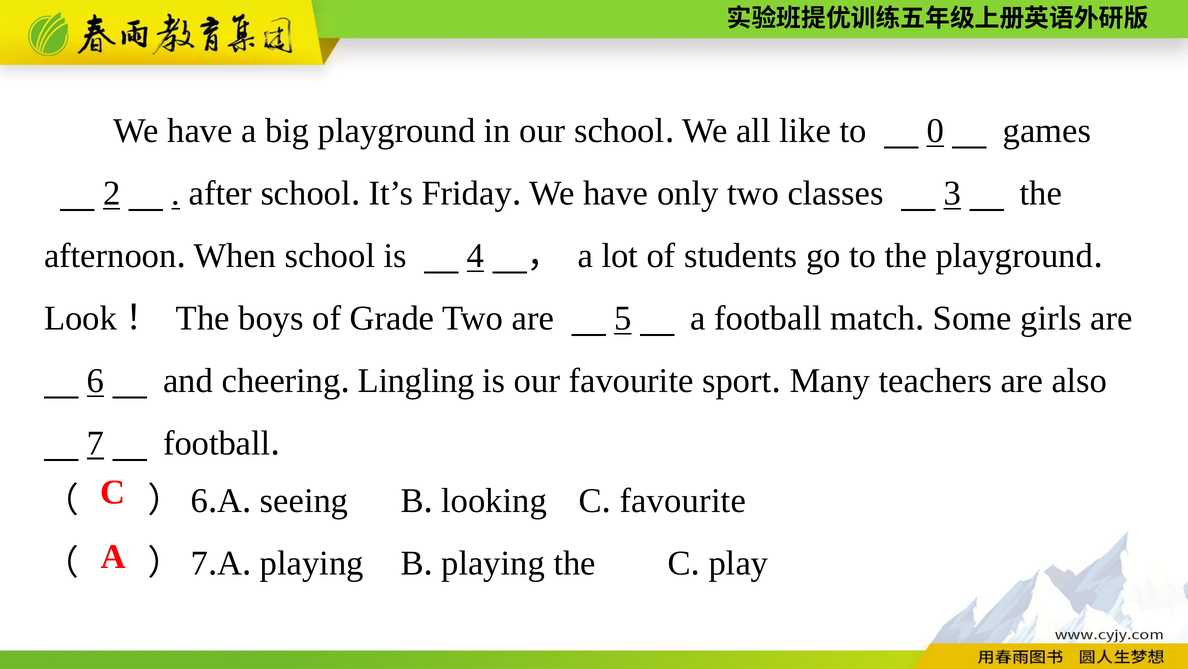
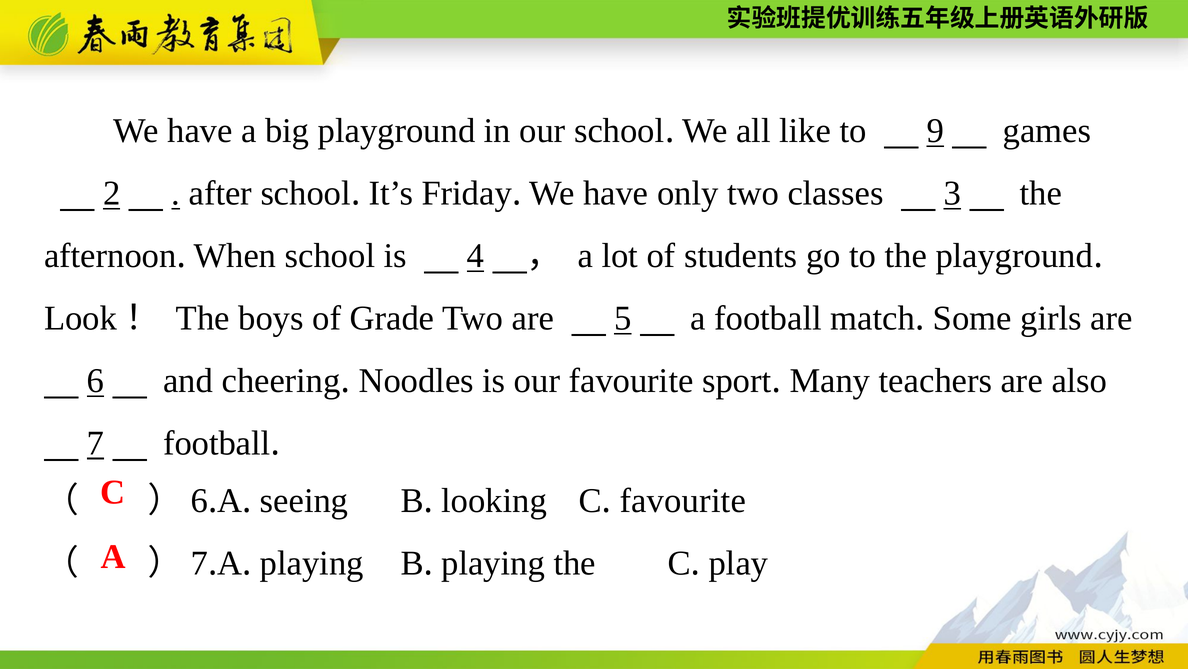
0: 0 -> 9
Lingling: Lingling -> Noodles
